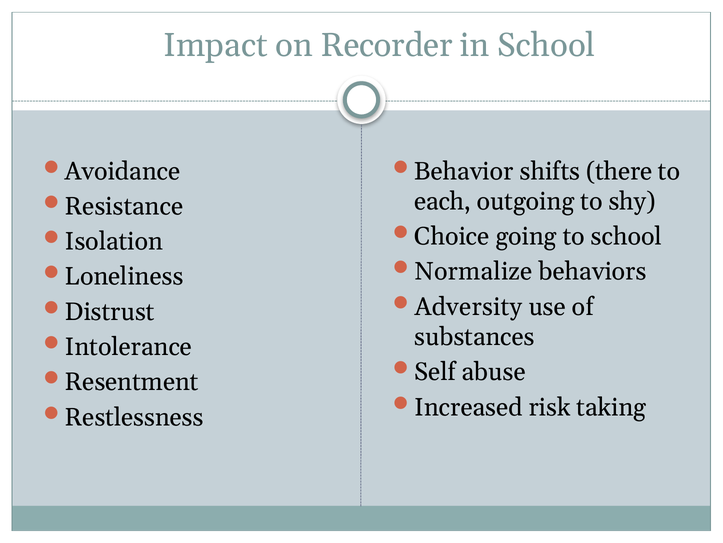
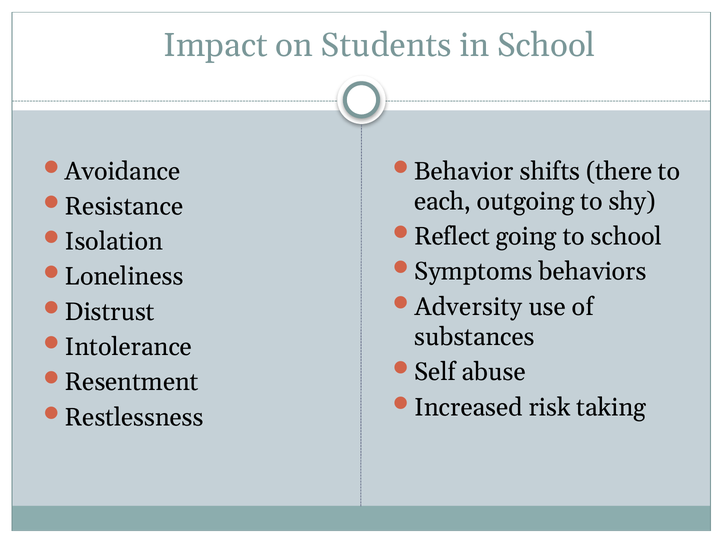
Recorder: Recorder -> Students
Choice: Choice -> Reflect
Normalize: Normalize -> Symptoms
